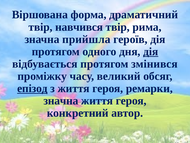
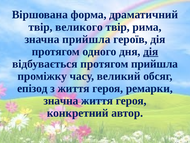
навчився: навчився -> великого
протягом змінився: змінився -> прийшла
епізод underline: present -> none
